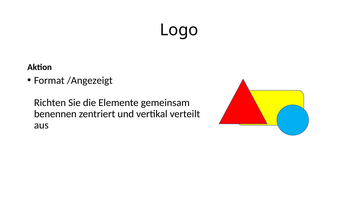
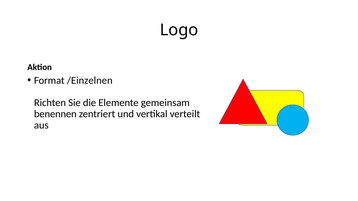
/Angezeigt: /Angezeigt -> /Einzelnen
